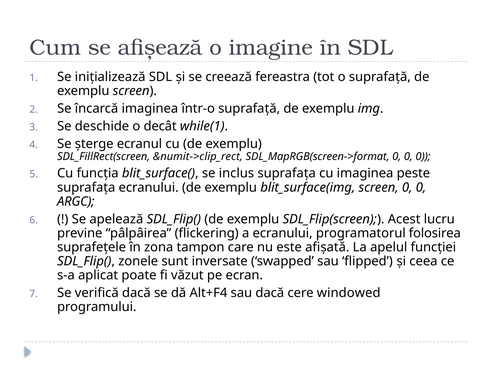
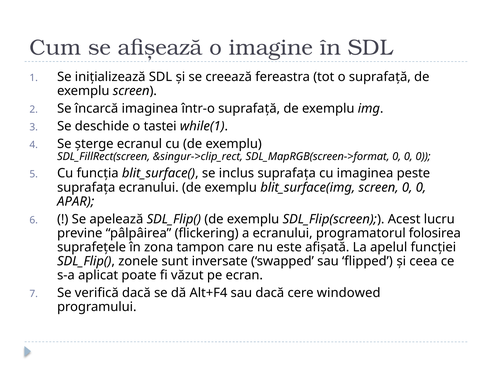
decât: decât -> tastei
&numit->clip_rect: &numit->clip_rect -> &singur->clip_rect
ARGC: ARGC -> APAR
